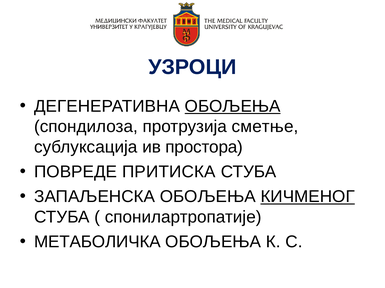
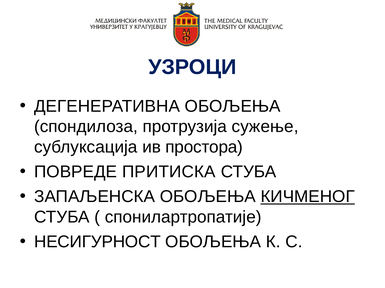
ОБОЉЕЊА at (233, 106) underline: present -> none
сметње: сметње -> сужење
МЕТАБОЛИЧКА: МЕТАБОЛИЧКА -> НЕСИГУРНОСТ
